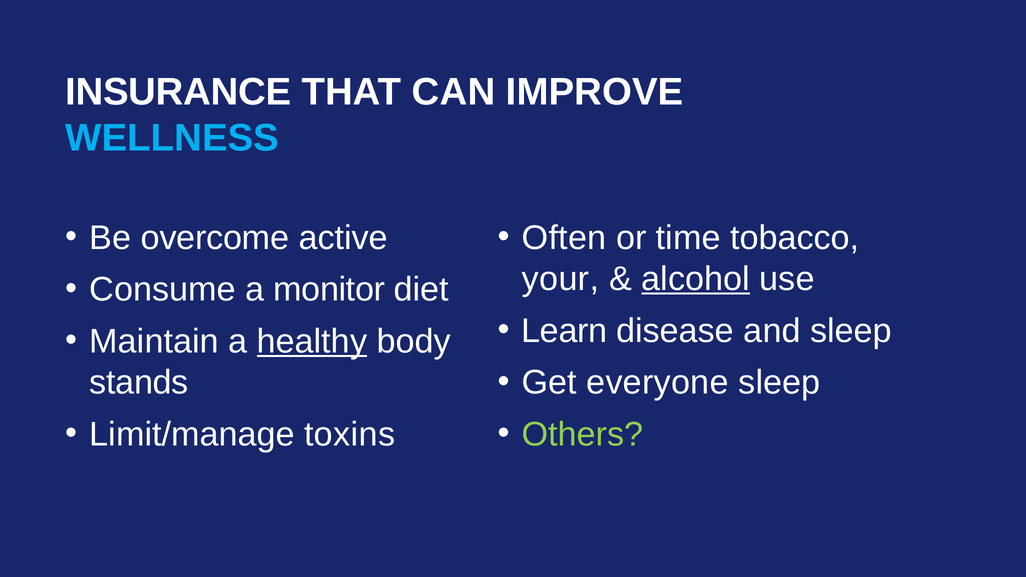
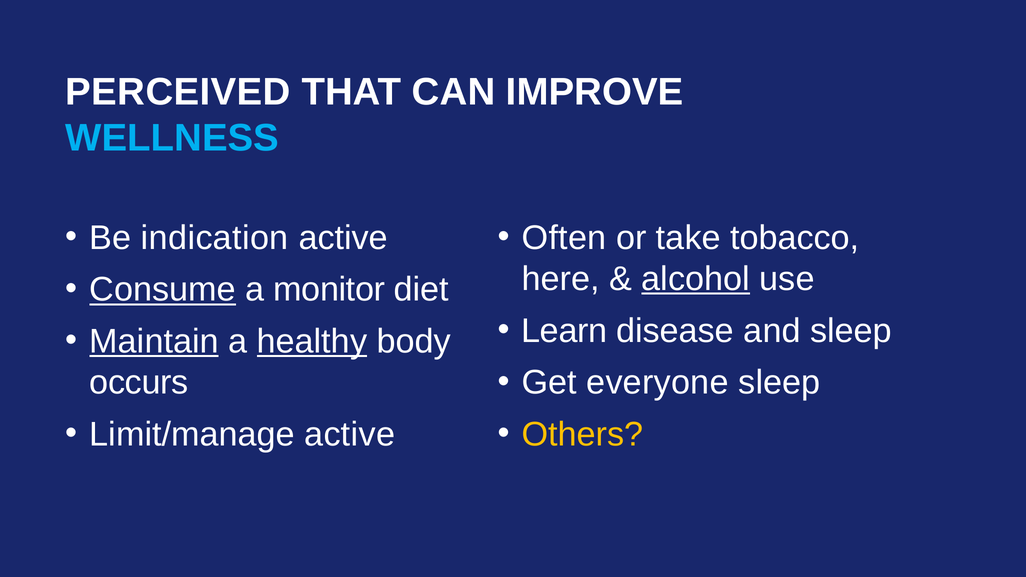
INSURANCE: INSURANCE -> PERCEIVED
overcome: overcome -> indication
time: time -> take
your: your -> here
Consume underline: none -> present
Maintain underline: none -> present
stands: stands -> occurs
Limit/manage toxins: toxins -> active
Others colour: light green -> yellow
